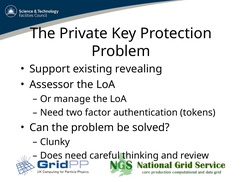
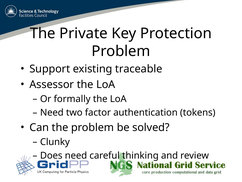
revealing: revealing -> traceable
manage: manage -> formally
